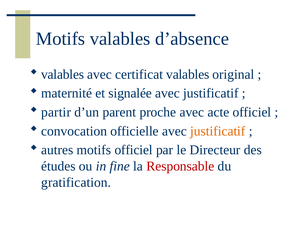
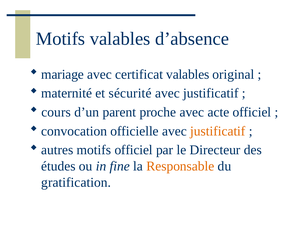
valables at (63, 74): valables -> mariage
signalée: signalée -> sécurité
partir: partir -> cours
Responsable colour: red -> orange
